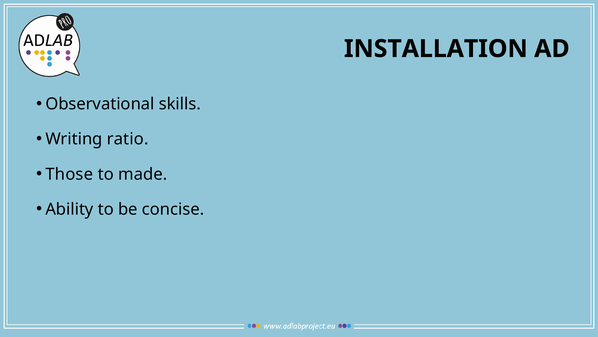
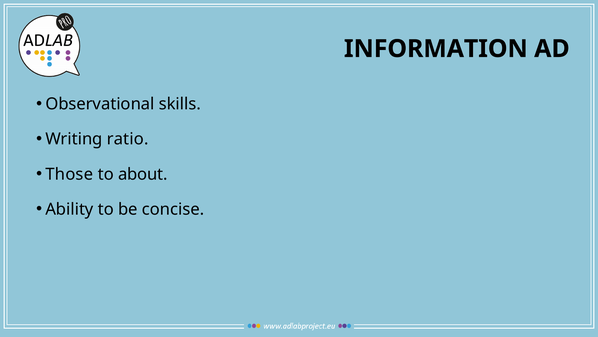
INSTALLATION: INSTALLATION -> INFORMATION
made: made -> about
